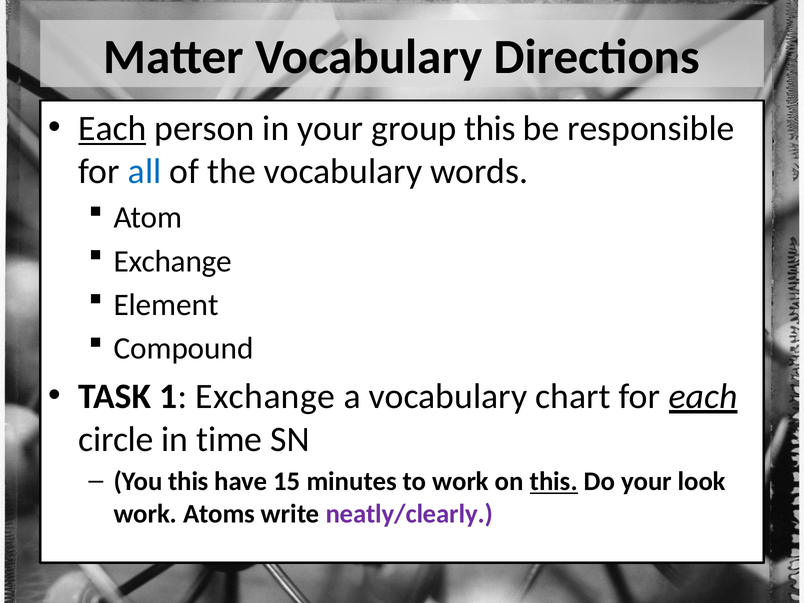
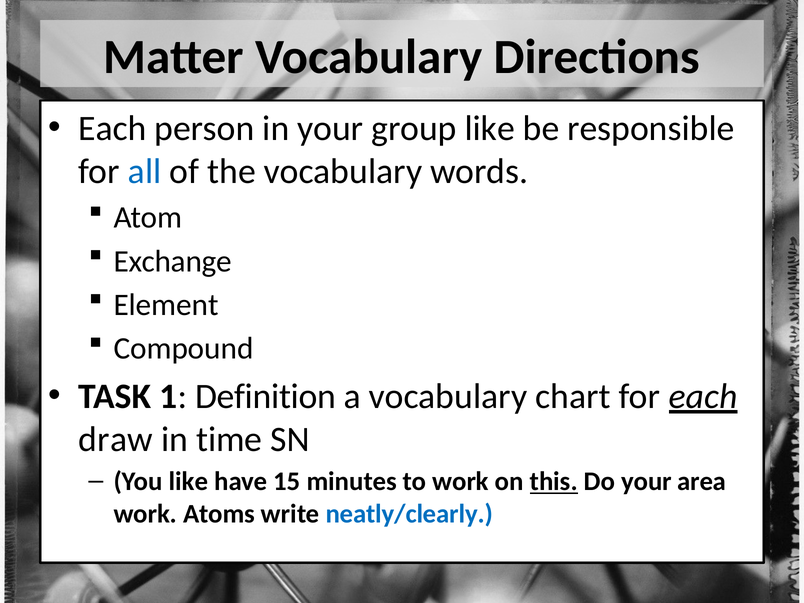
Each at (112, 128) underline: present -> none
group this: this -> like
1 Exchange: Exchange -> Definition
circle: circle -> draw
You this: this -> like
look: look -> area
neatly/clearly colour: purple -> blue
